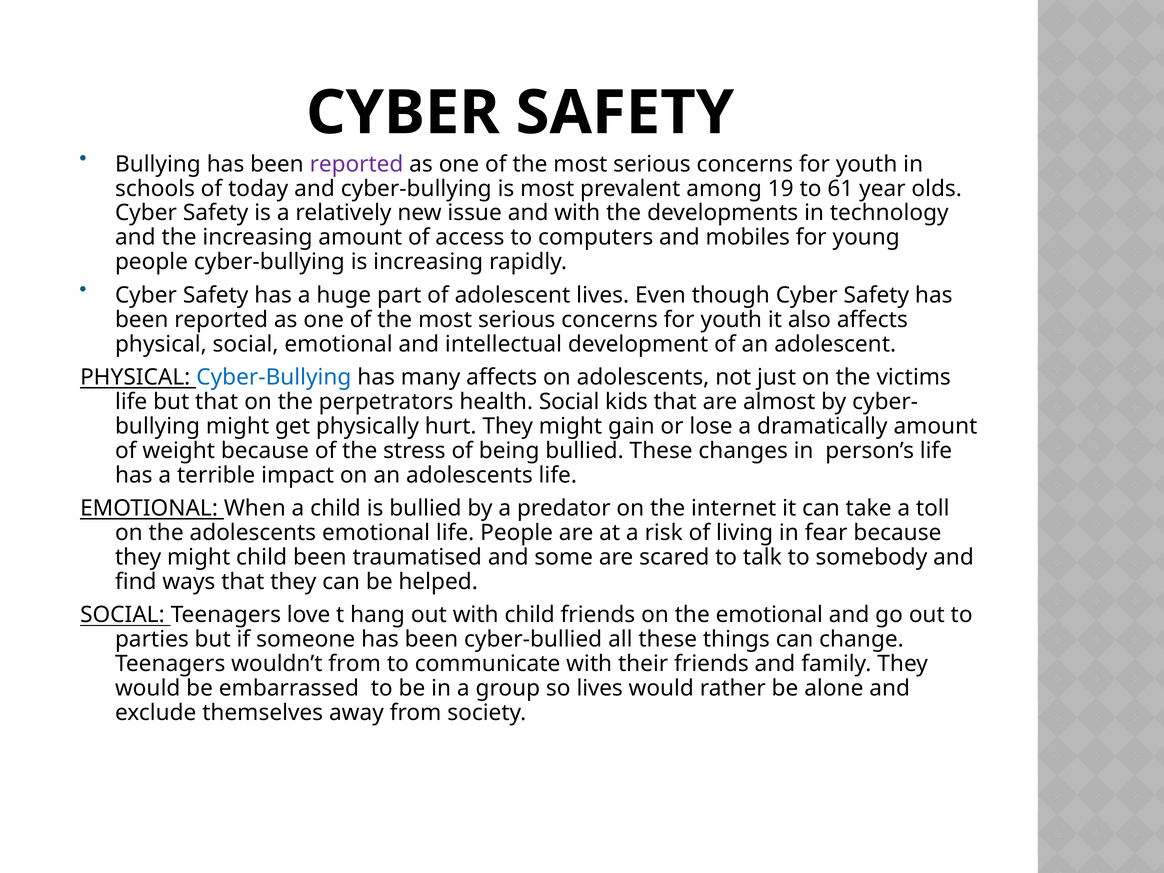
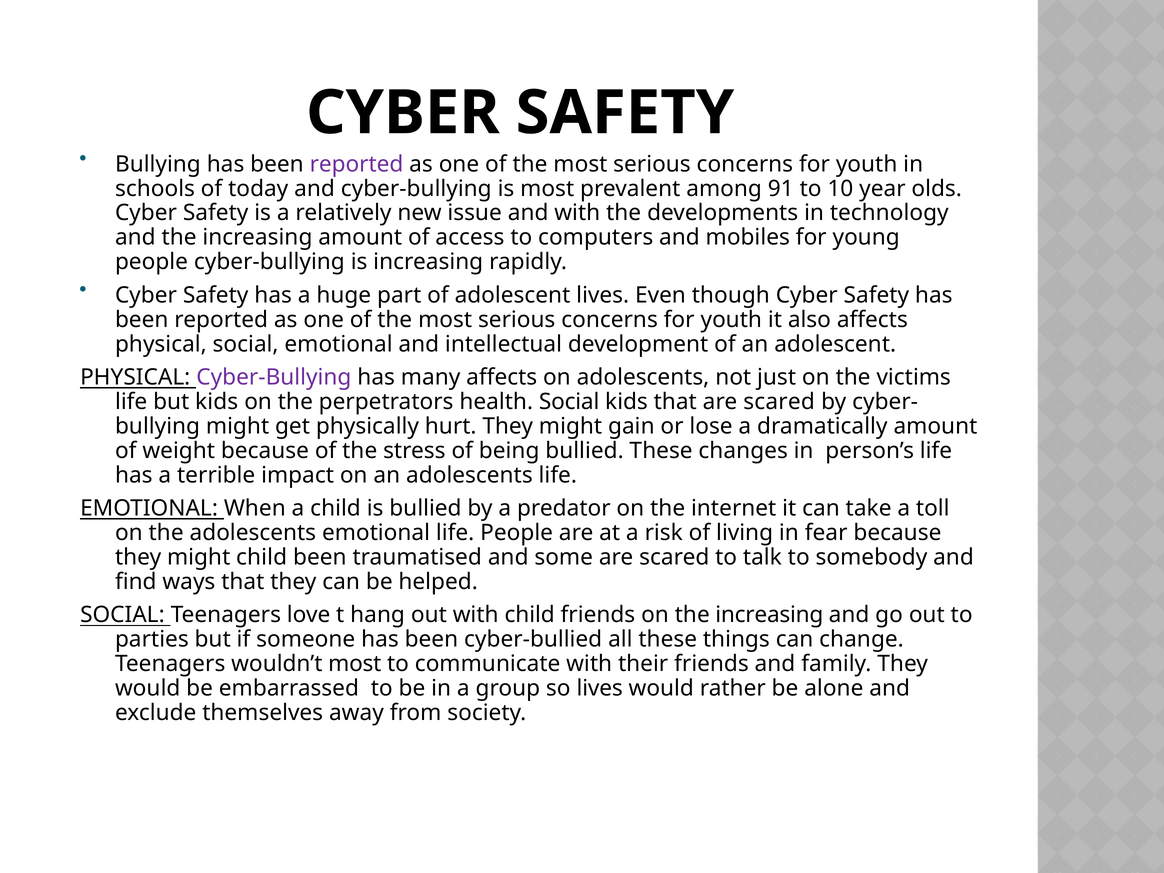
19: 19 -> 91
61: 61 -> 10
Cyber-Bullying at (274, 377) colour: blue -> purple
but that: that -> kids
that are almost: almost -> scared
on the emotional: emotional -> increasing
wouldn’t from: from -> most
